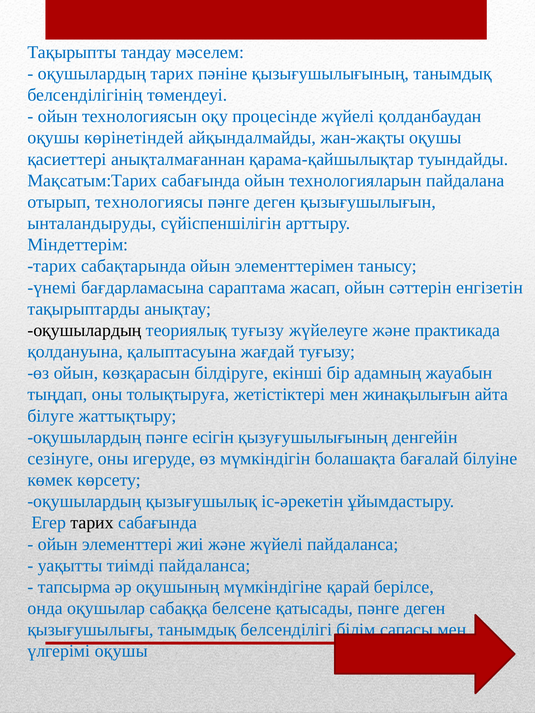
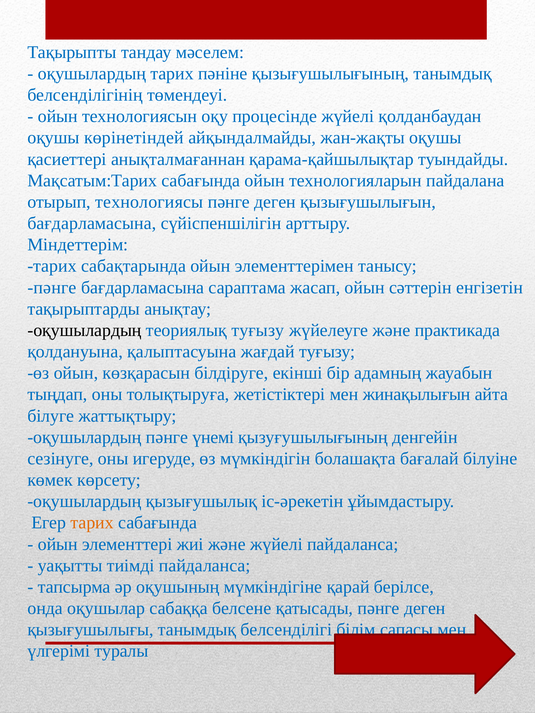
ынталандыруды at (92, 223): ынталандыруды -> бағдарламасына
үнемі at (52, 288): үнемі -> пәнге
есігін: есігін -> үнемі
тарих at (92, 523) colour: black -> orange
үлгерімі оқушы: оқушы -> туралы
